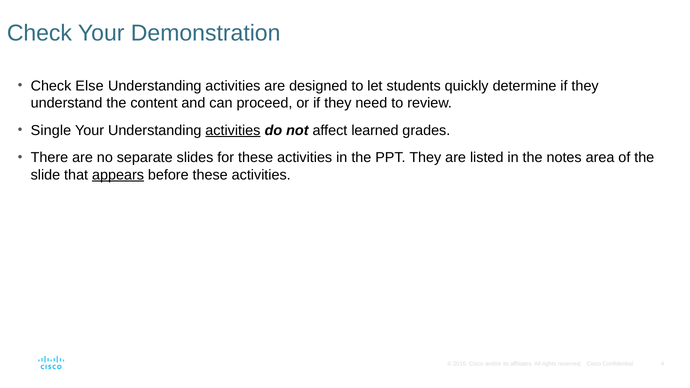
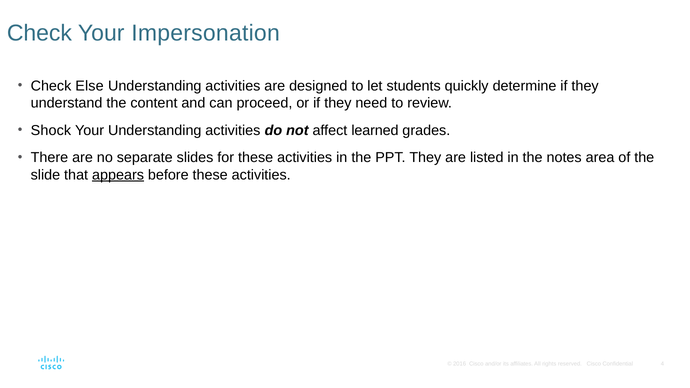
Demonstration: Demonstration -> Impersonation
Single: Single -> Shock
activities at (233, 130) underline: present -> none
